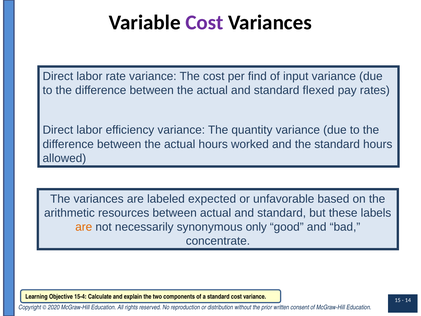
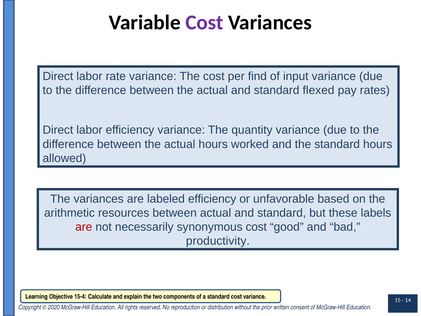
labeled expected: expected -> efficiency
are at (84, 227) colour: orange -> red
synonymous only: only -> cost
concentrate: concentrate -> productivity
